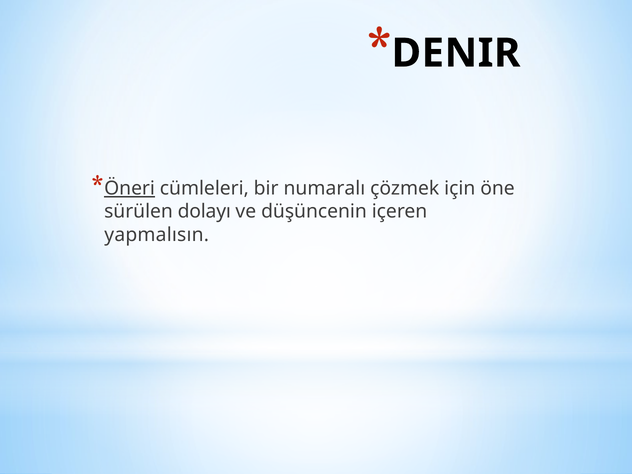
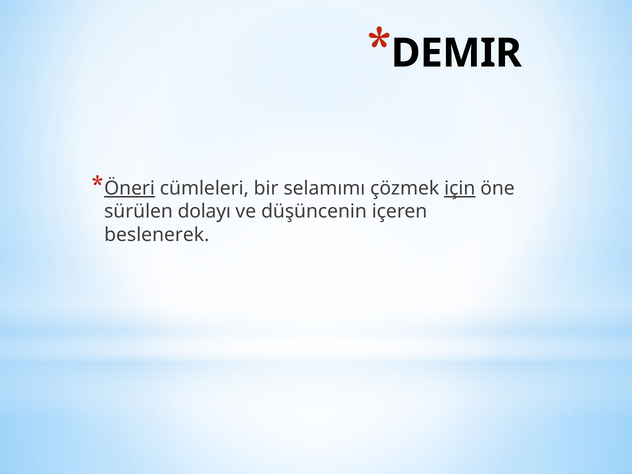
DENIR: DENIR -> DEMIR
numaralı: numaralı -> selamımı
için underline: none -> present
yapmalısın: yapmalısın -> beslenerek
